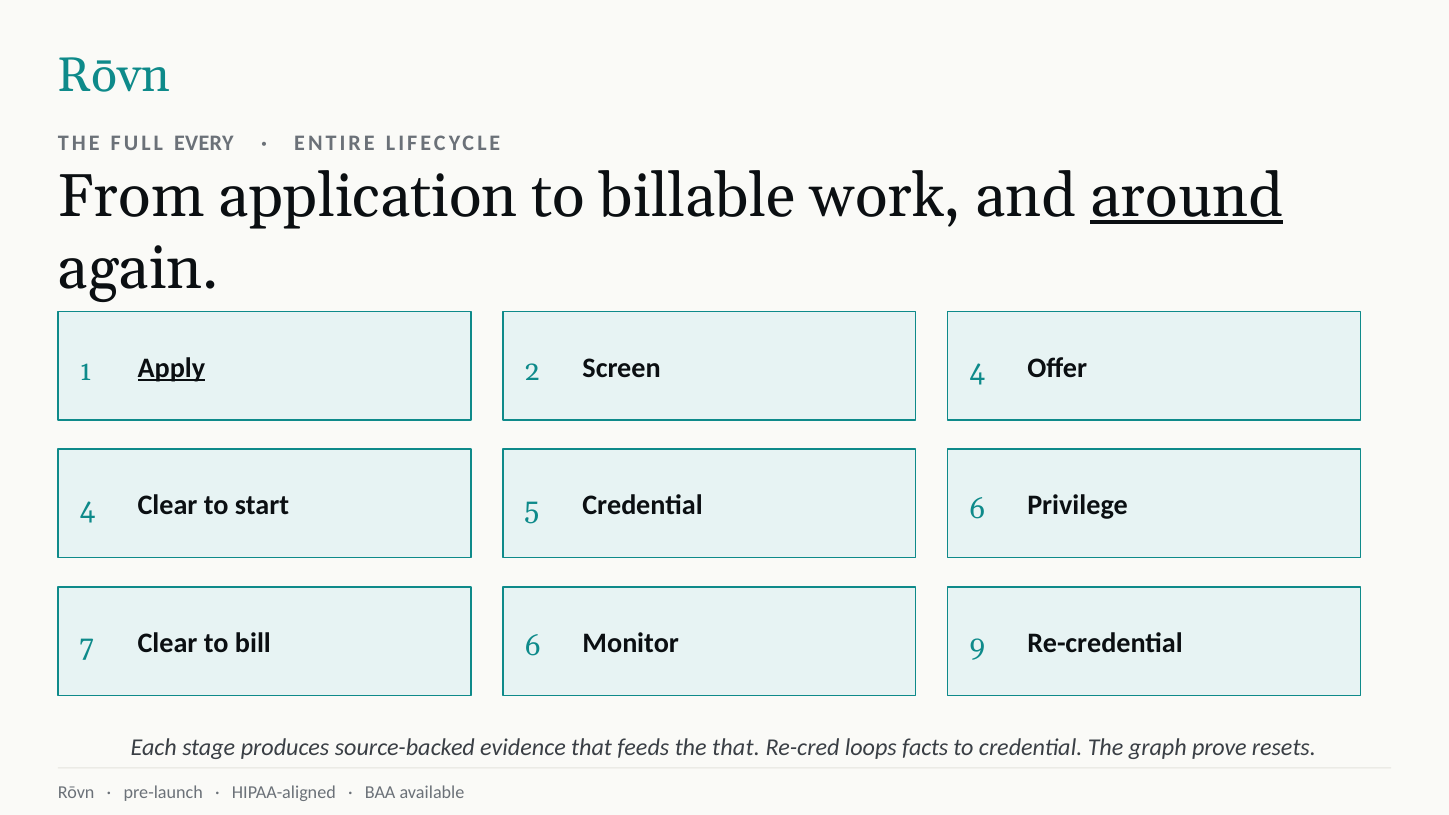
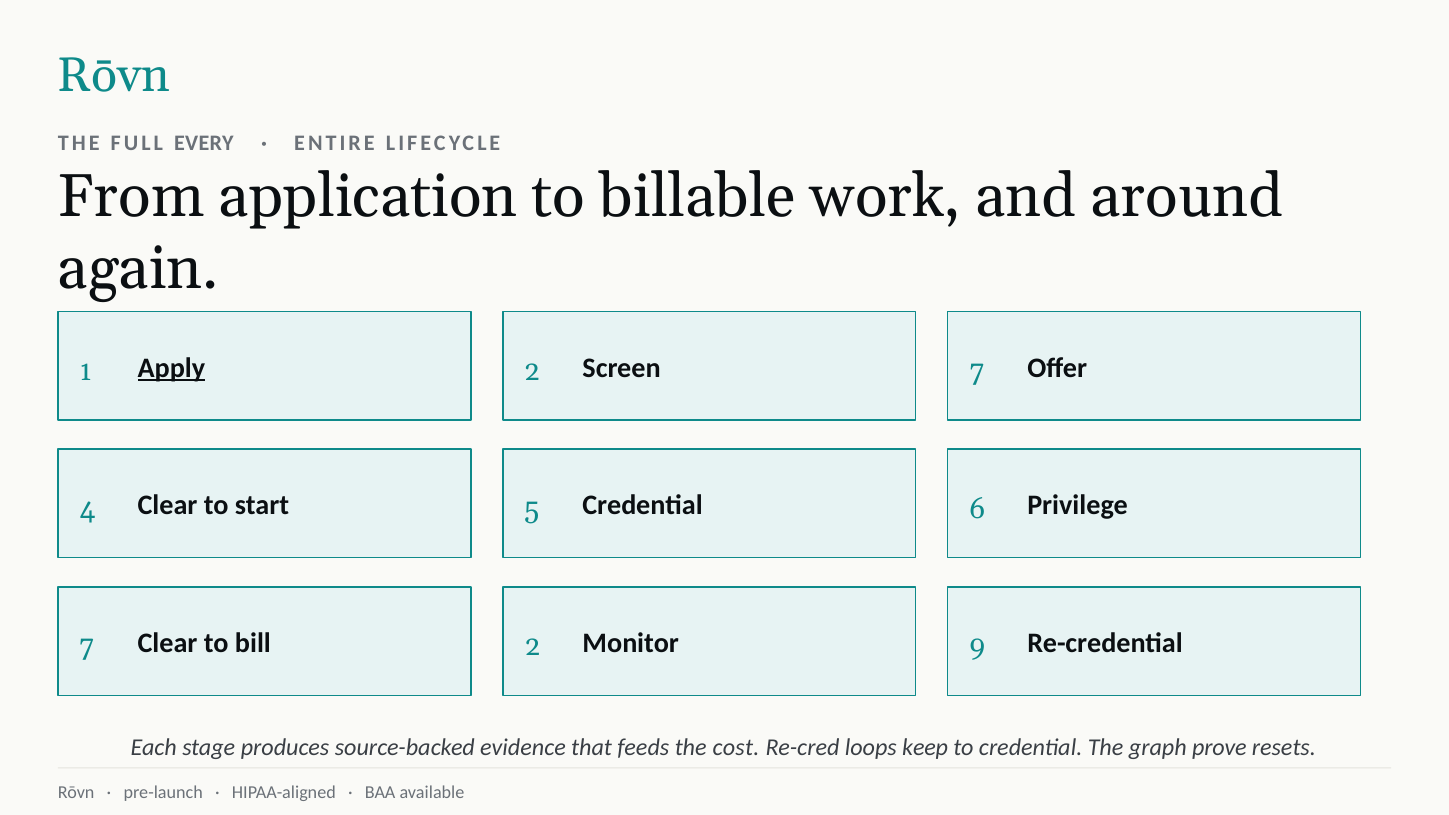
around underline: present -> none
Screen 4: 4 -> 7
bill 6: 6 -> 2
the that: that -> cost
facts: facts -> keep
